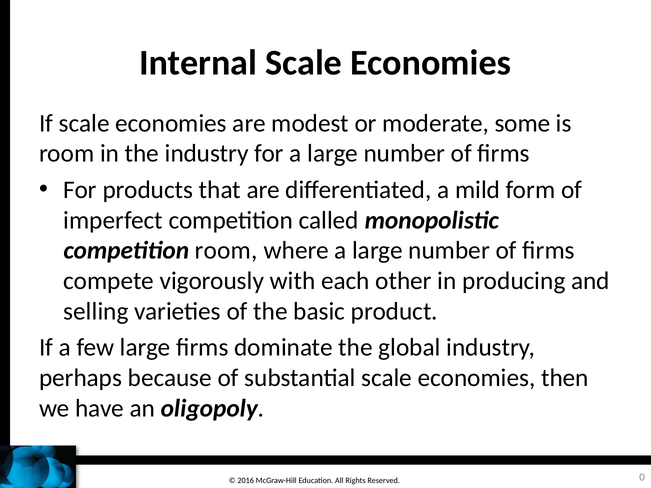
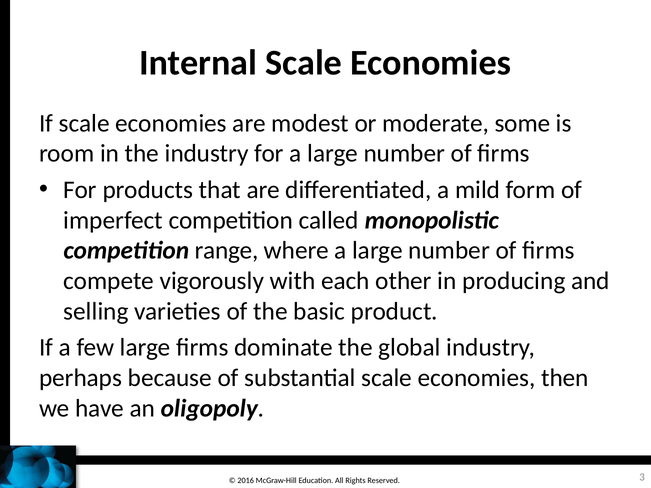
competition room: room -> range
0: 0 -> 3
